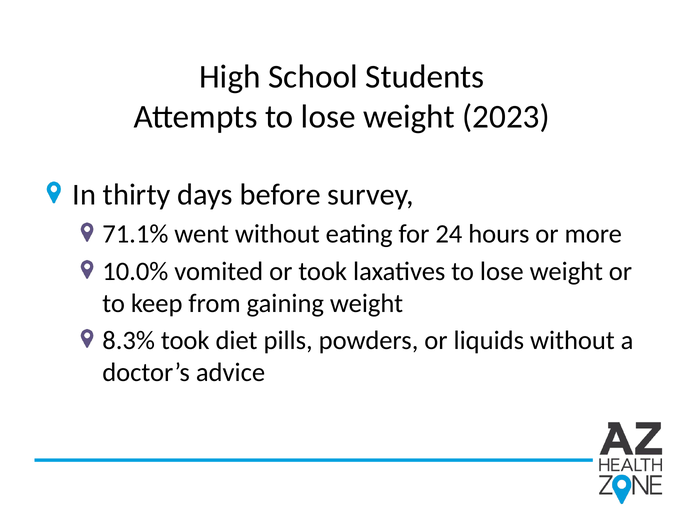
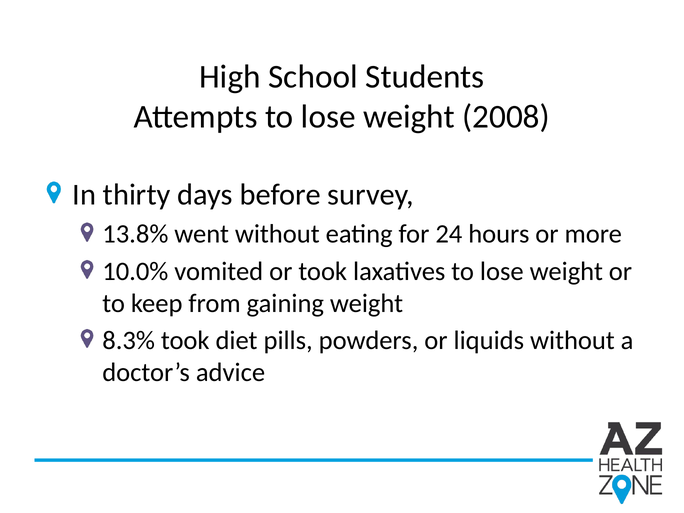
2023: 2023 -> 2008
71.1%: 71.1% -> 13.8%
